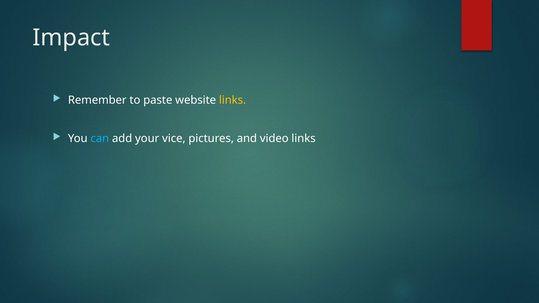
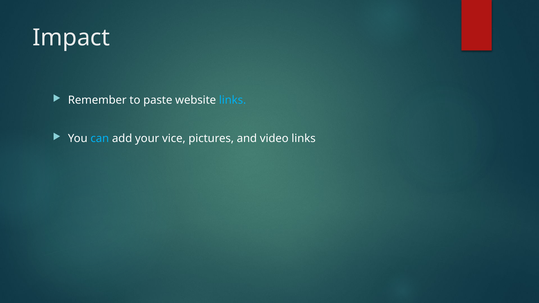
links at (233, 100) colour: yellow -> light blue
